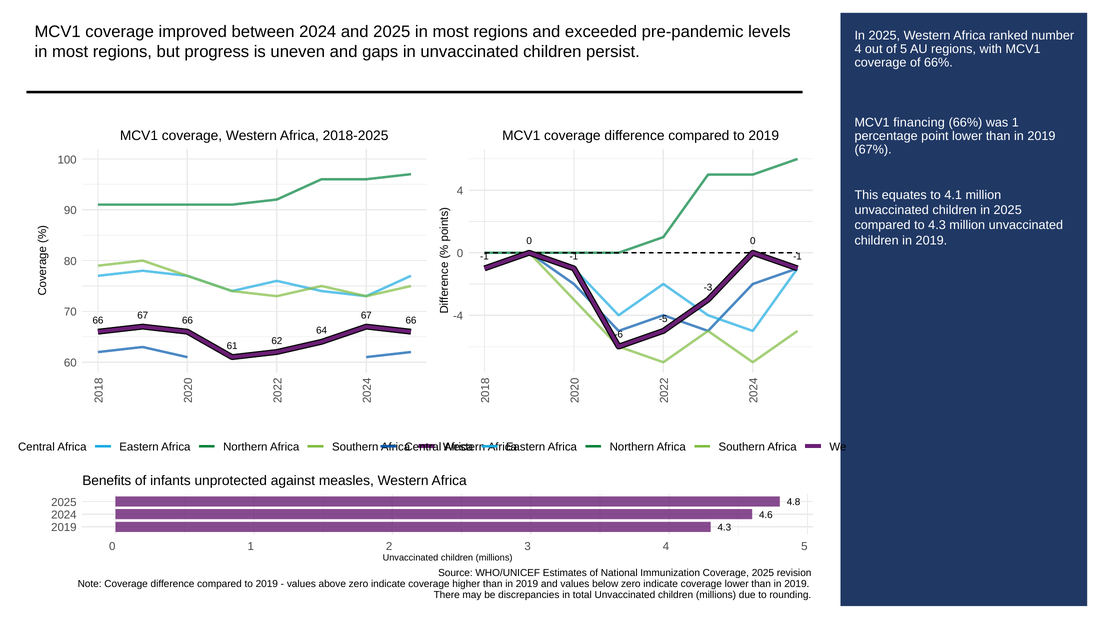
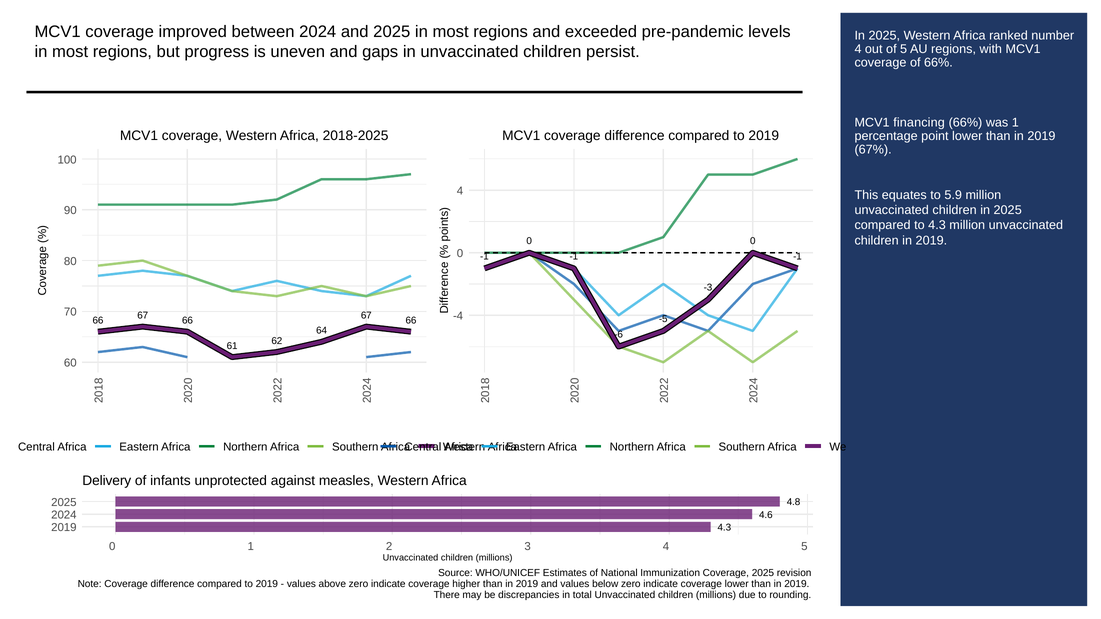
4.1: 4.1 -> 5.9
Benefits: Benefits -> Delivery
